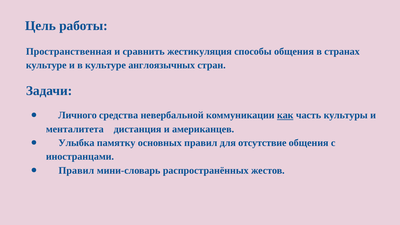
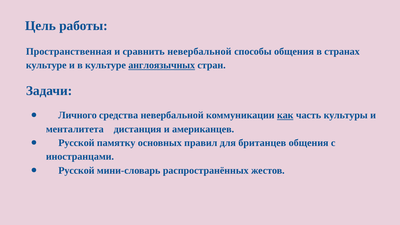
сравнить жестикуляция: жестикуляция -> невербальной
англоязычных underline: none -> present
Улыбка at (76, 143): Улыбка -> Русской
отсутствие: отсутствие -> британцев
Правил at (76, 170): Правил -> Русской
